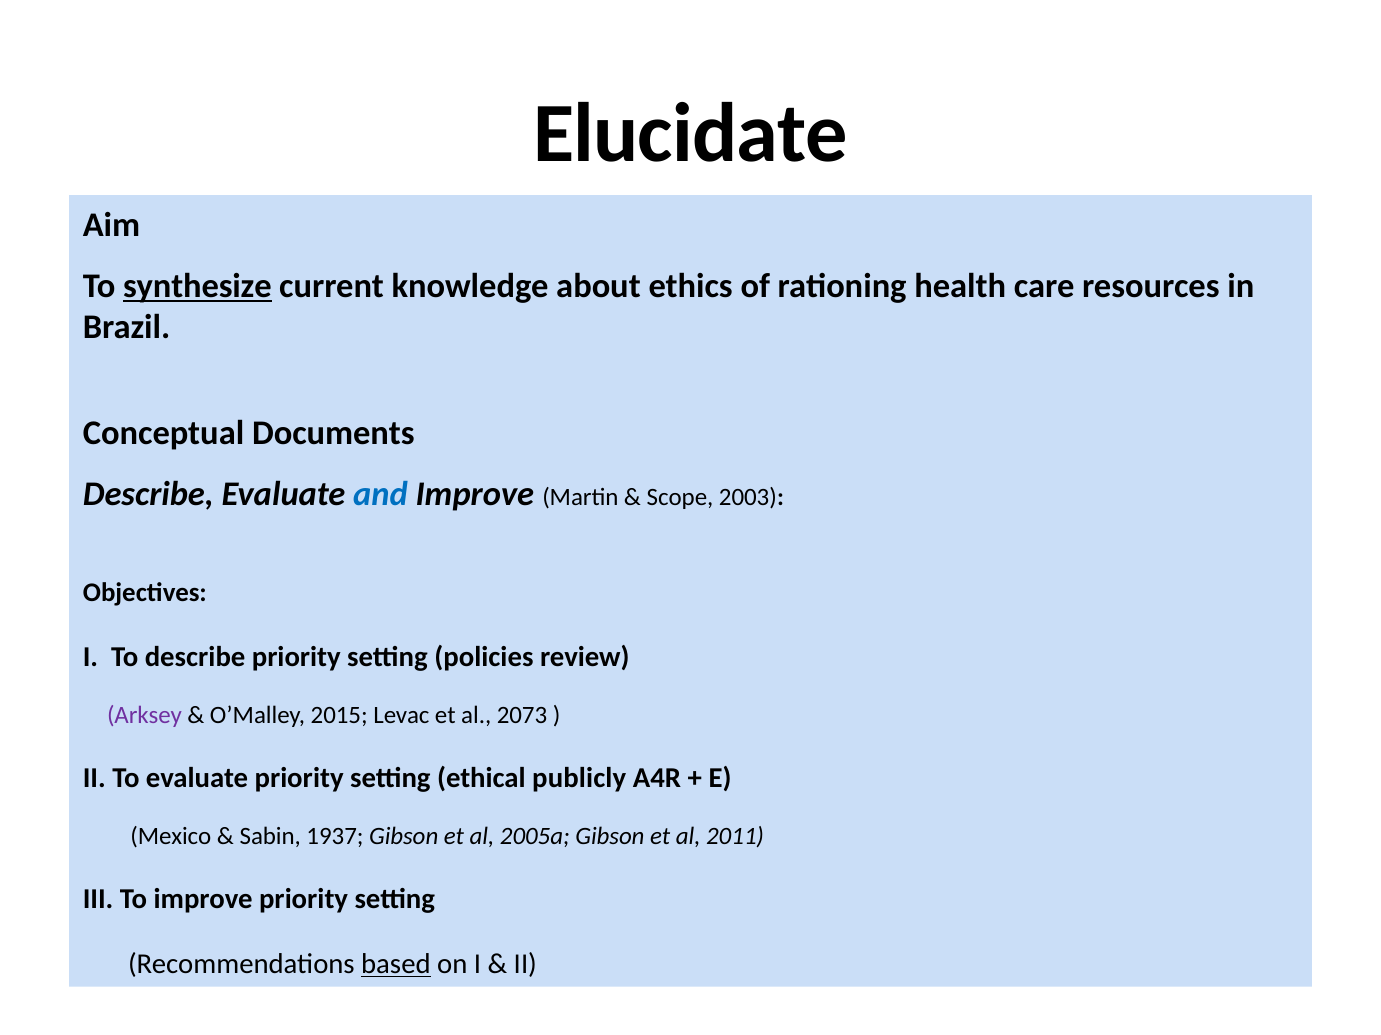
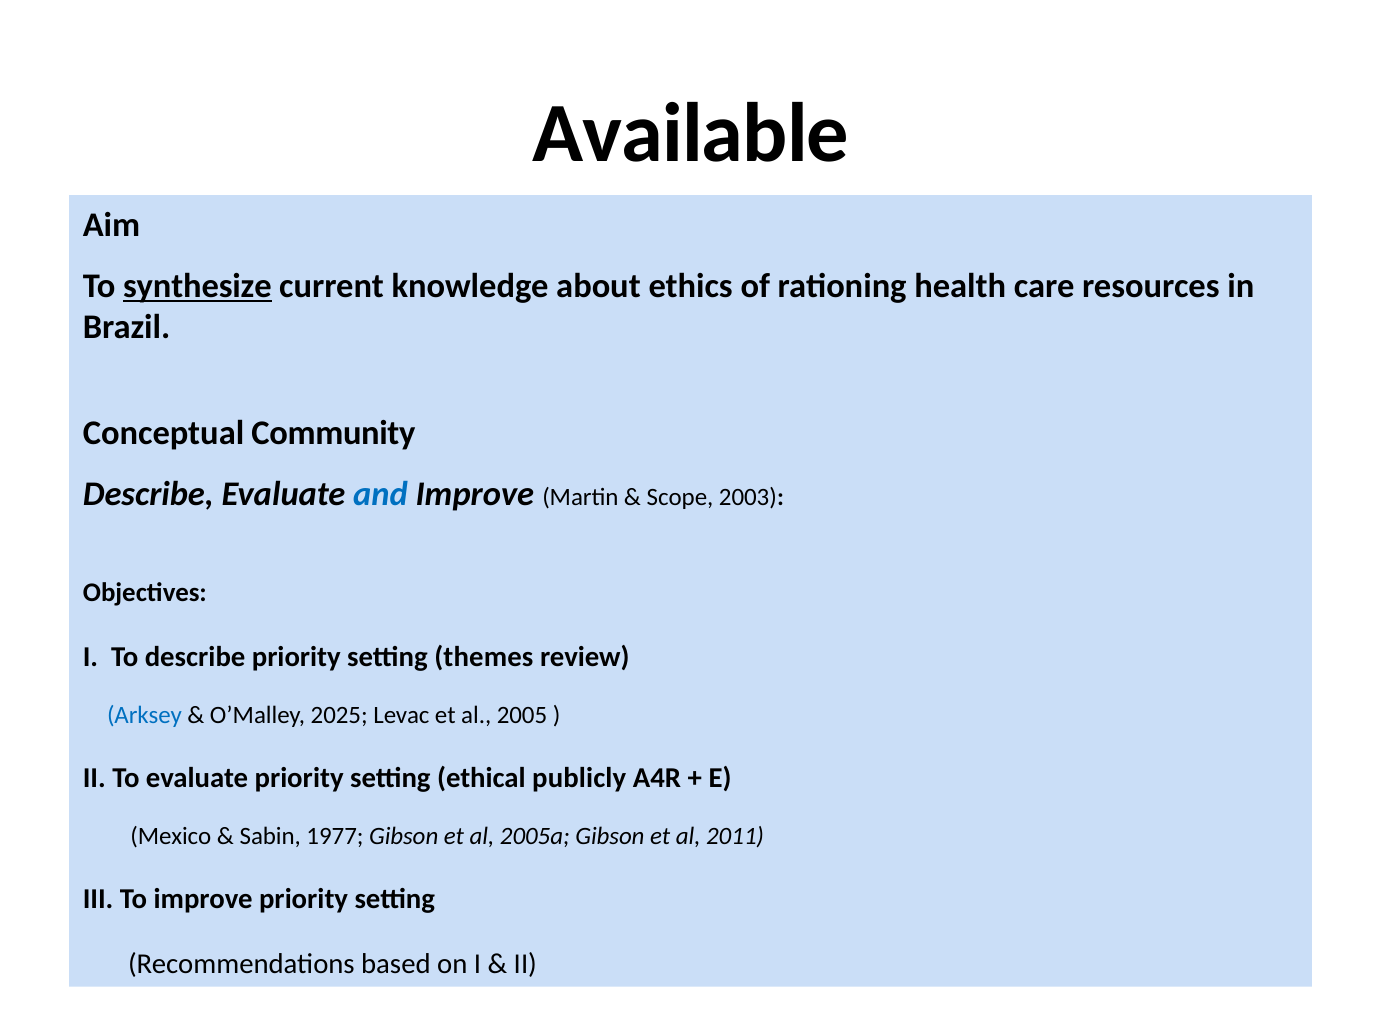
Elucidate: Elucidate -> Available
Documents: Documents -> Community
policies: policies -> themes
Arksey colour: purple -> blue
2015: 2015 -> 2025
2073: 2073 -> 2005
1937: 1937 -> 1977
based underline: present -> none
